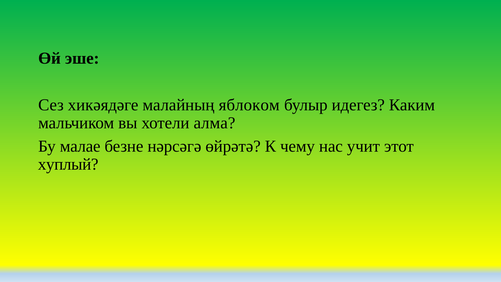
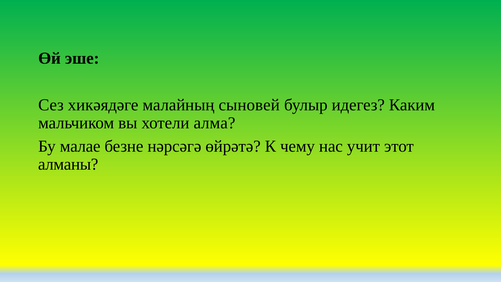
яблоком: яблоком -> сыновей
хуплый: хуплый -> алманы
